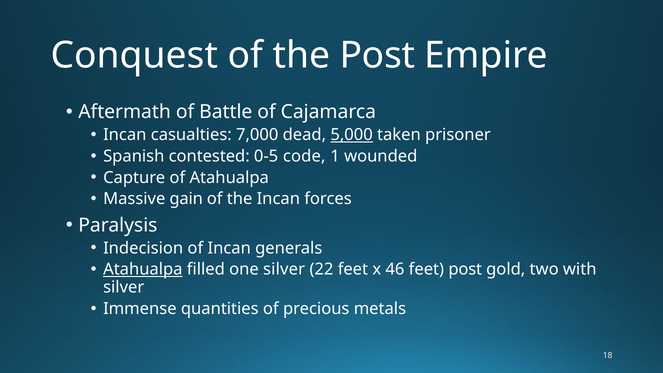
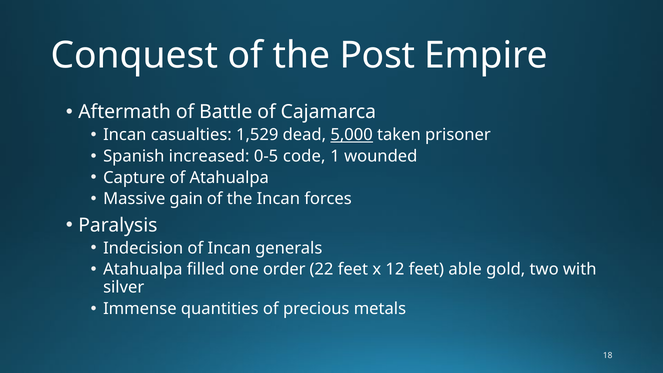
7,000: 7,000 -> 1,529
contested: contested -> increased
Atahualpa at (143, 269) underline: present -> none
one silver: silver -> order
46: 46 -> 12
feet post: post -> able
